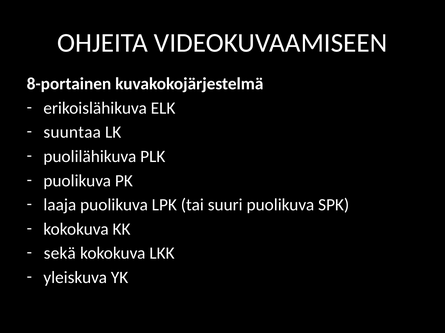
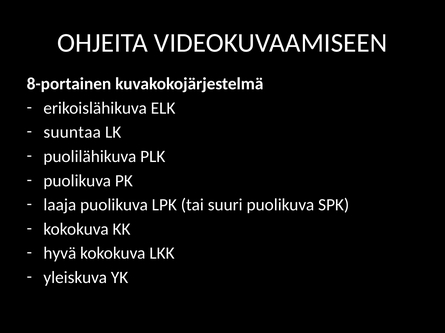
sekä: sekä -> hyvä
